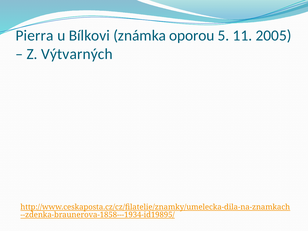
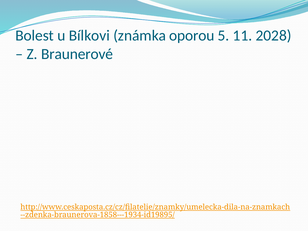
Pierra: Pierra -> Bolest
2005: 2005 -> 2028
Výtvarných: Výtvarných -> Braunerové
